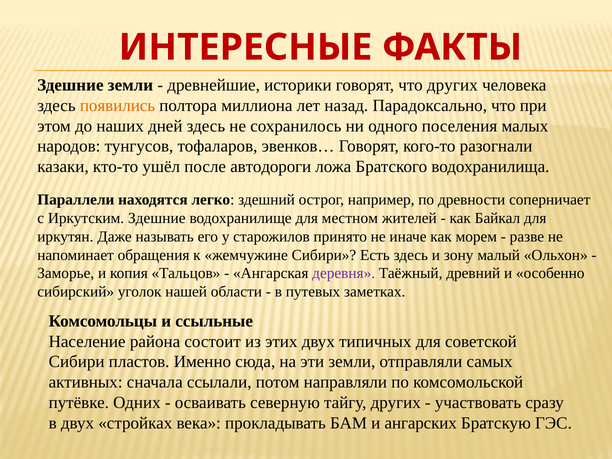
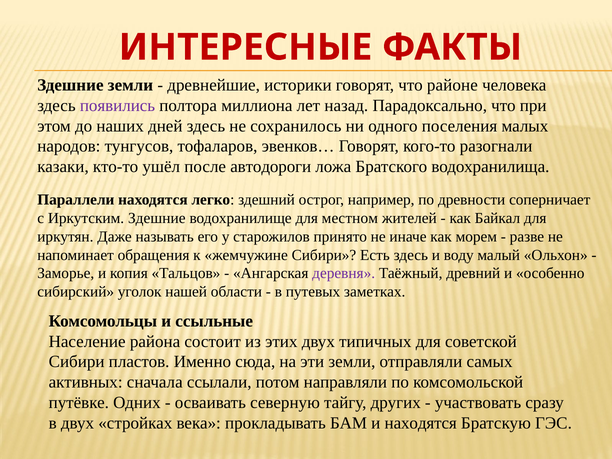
что других: других -> районе
появились colour: orange -> purple
зону: зону -> воду
и ангарских: ангарских -> находятся
